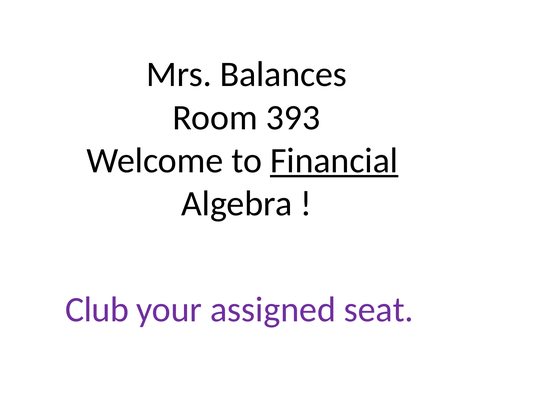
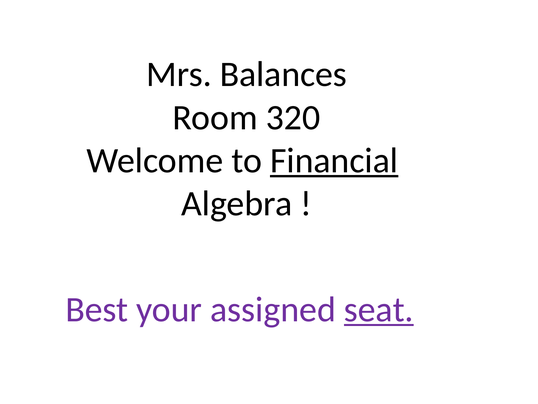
393: 393 -> 320
Club: Club -> Best
seat underline: none -> present
